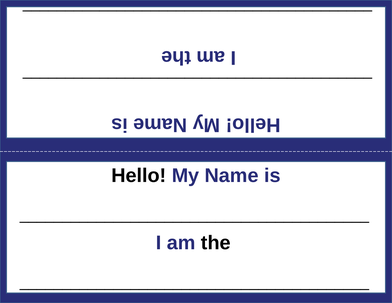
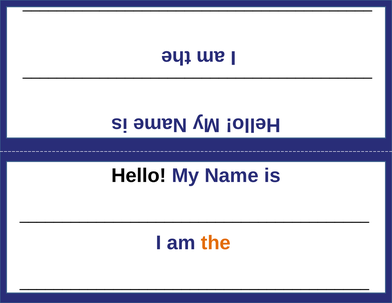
the colour: black -> orange
